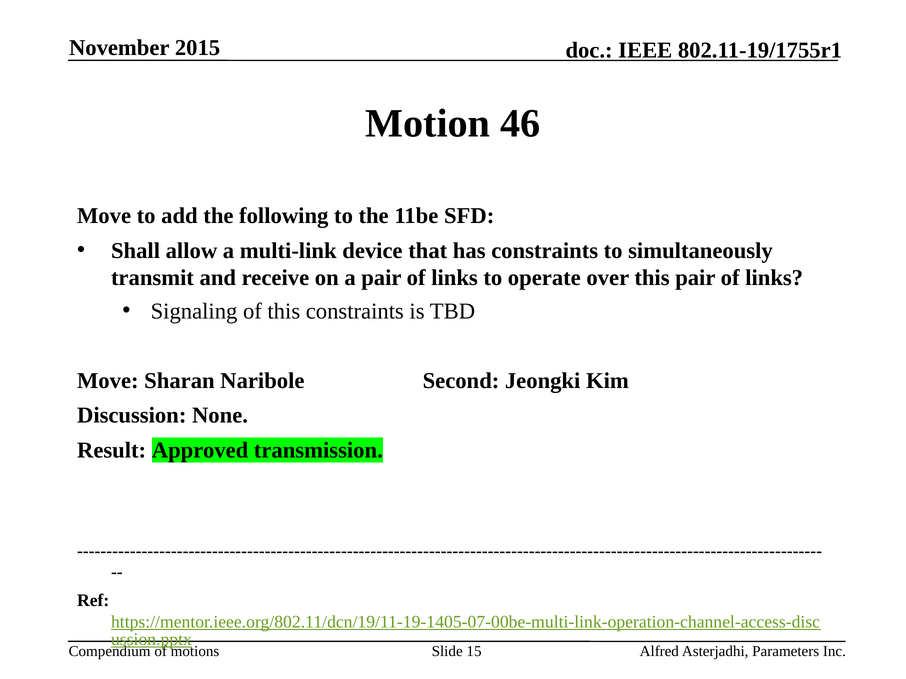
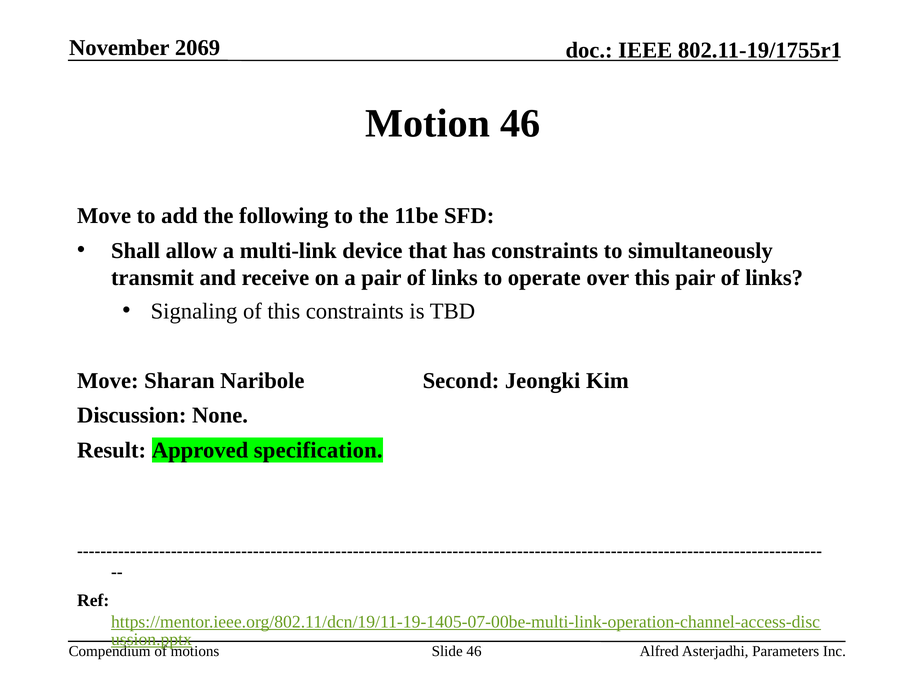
2015: 2015 -> 2069
transmission: transmission -> specification
Slide 15: 15 -> 46
